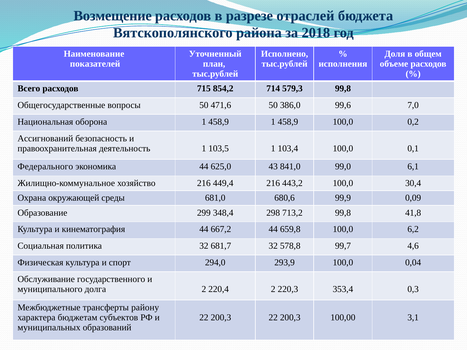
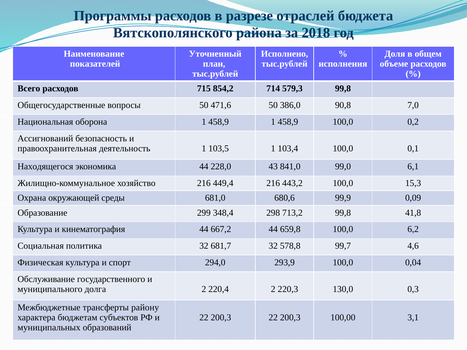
Возмещение: Возмещение -> Программы
99,6: 99,6 -> 90,8
Федерального: Федерального -> Находящегося
625,0: 625,0 -> 228,0
30,4: 30,4 -> 15,3
353,4: 353,4 -> 130,0
